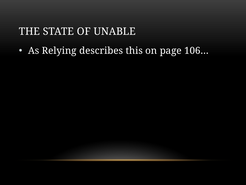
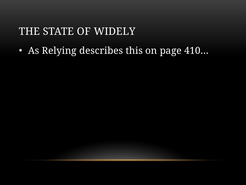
UNABLE: UNABLE -> WIDELY
106…: 106… -> 410…
